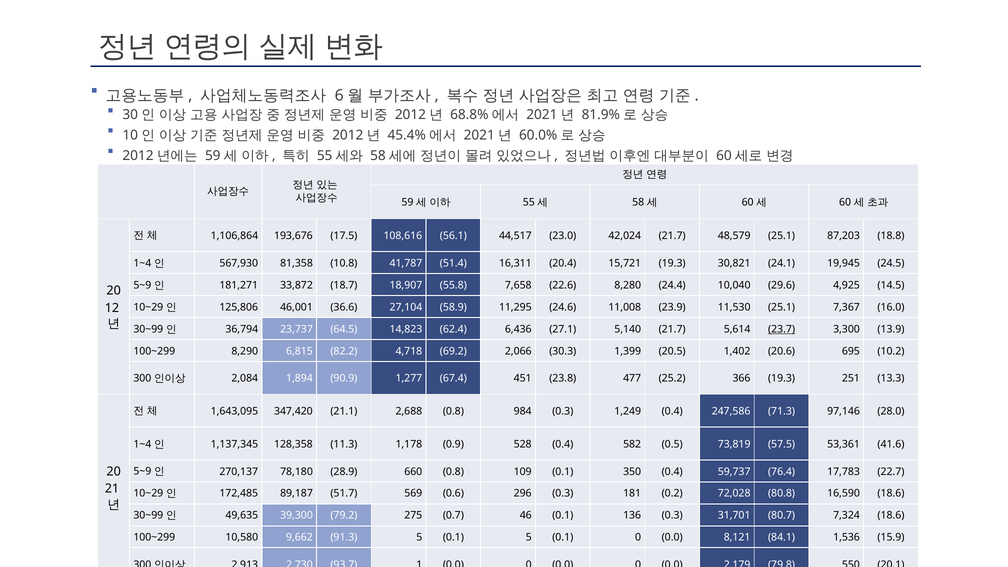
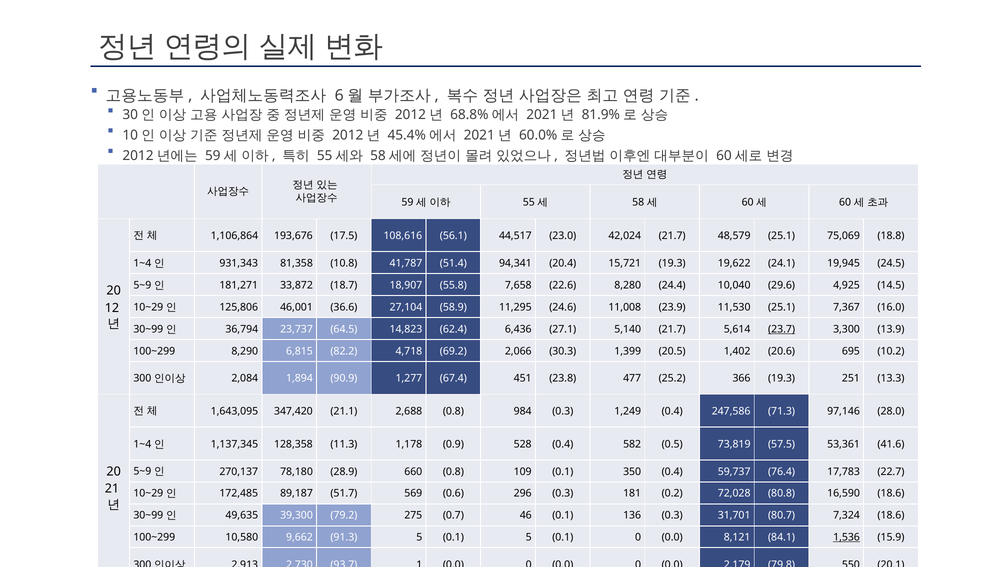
87,203: 87,203 -> 75,069
567,930: 567,930 -> 931,343
16,311: 16,311 -> 94,341
30,821: 30,821 -> 19,622
1,536 underline: none -> present
